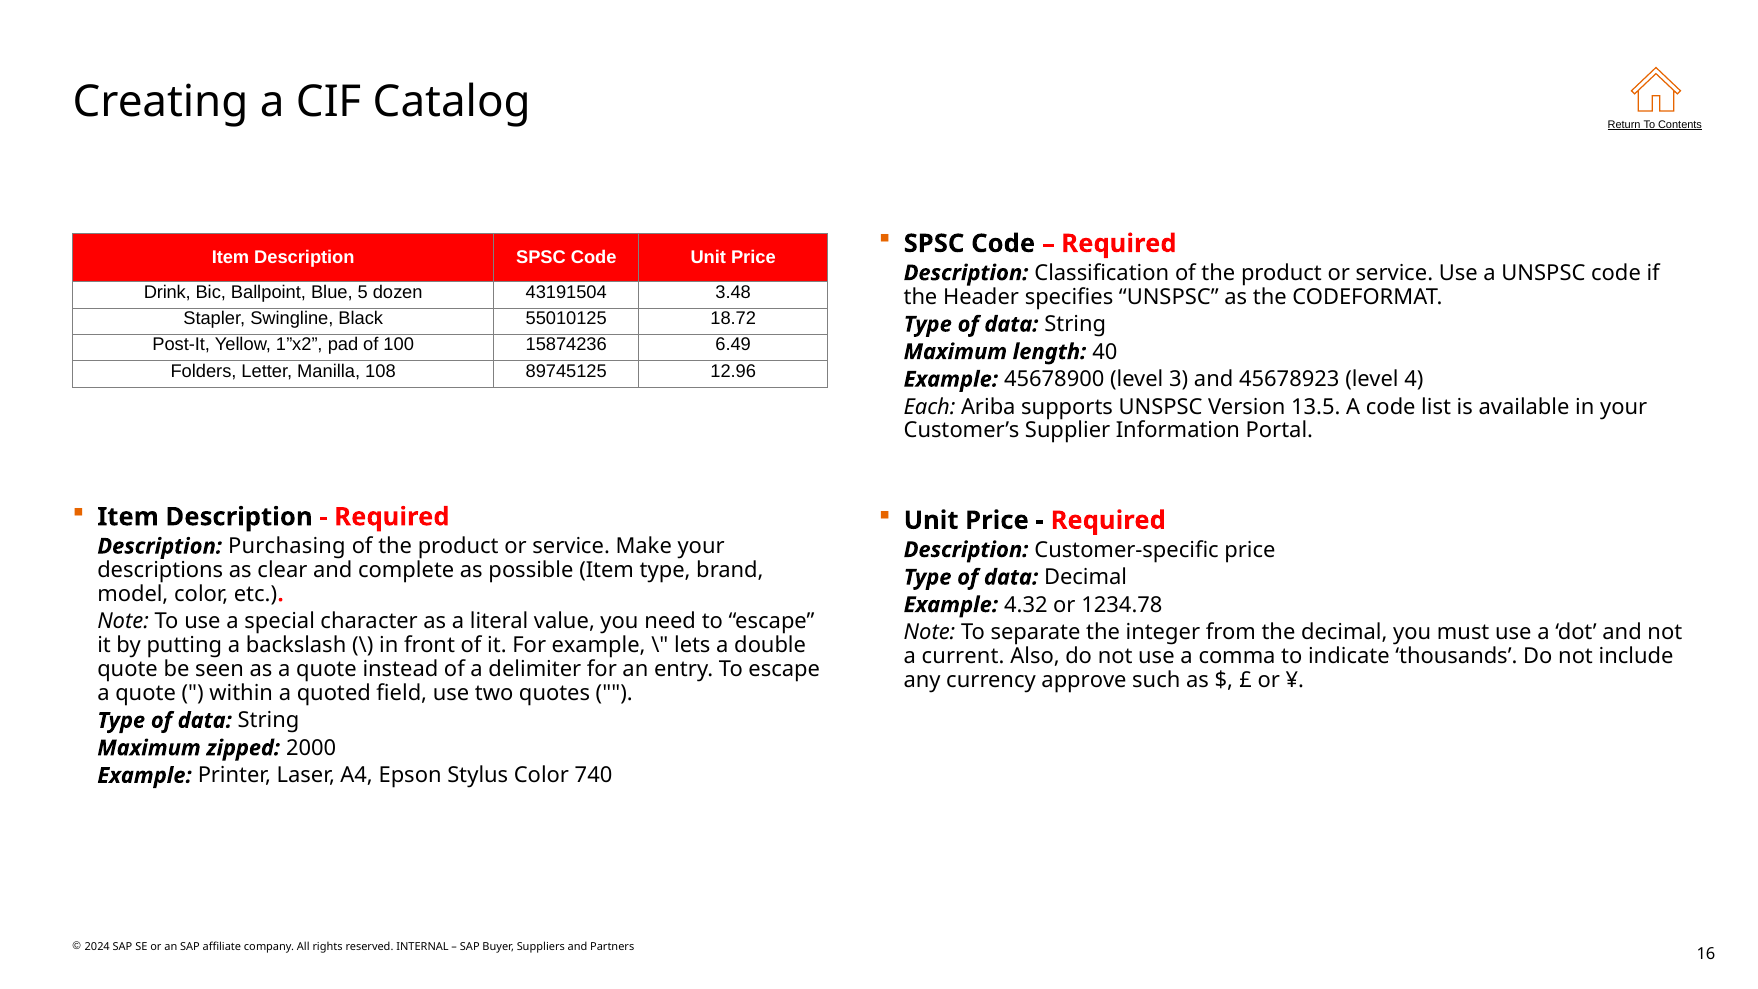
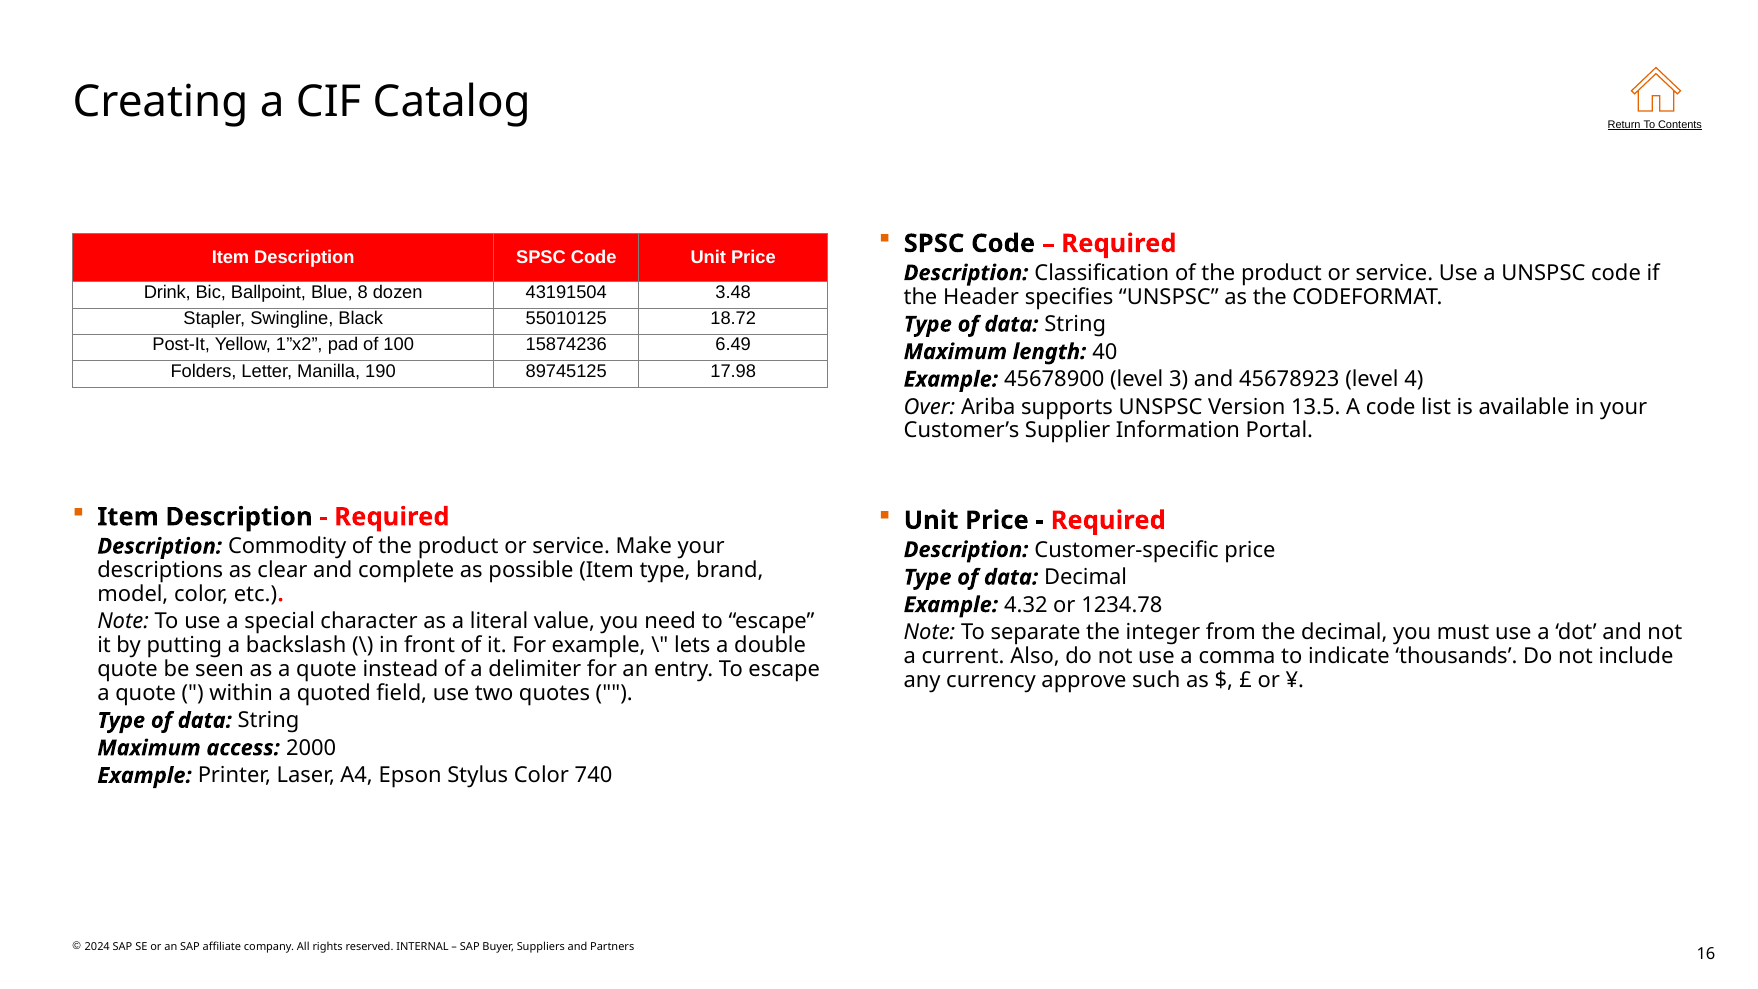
5: 5 -> 8
108: 108 -> 190
12.96: 12.96 -> 17.98
Each: Each -> Over
Purchasing: Purchasing -> Commodity
zipped: zipped -> access
